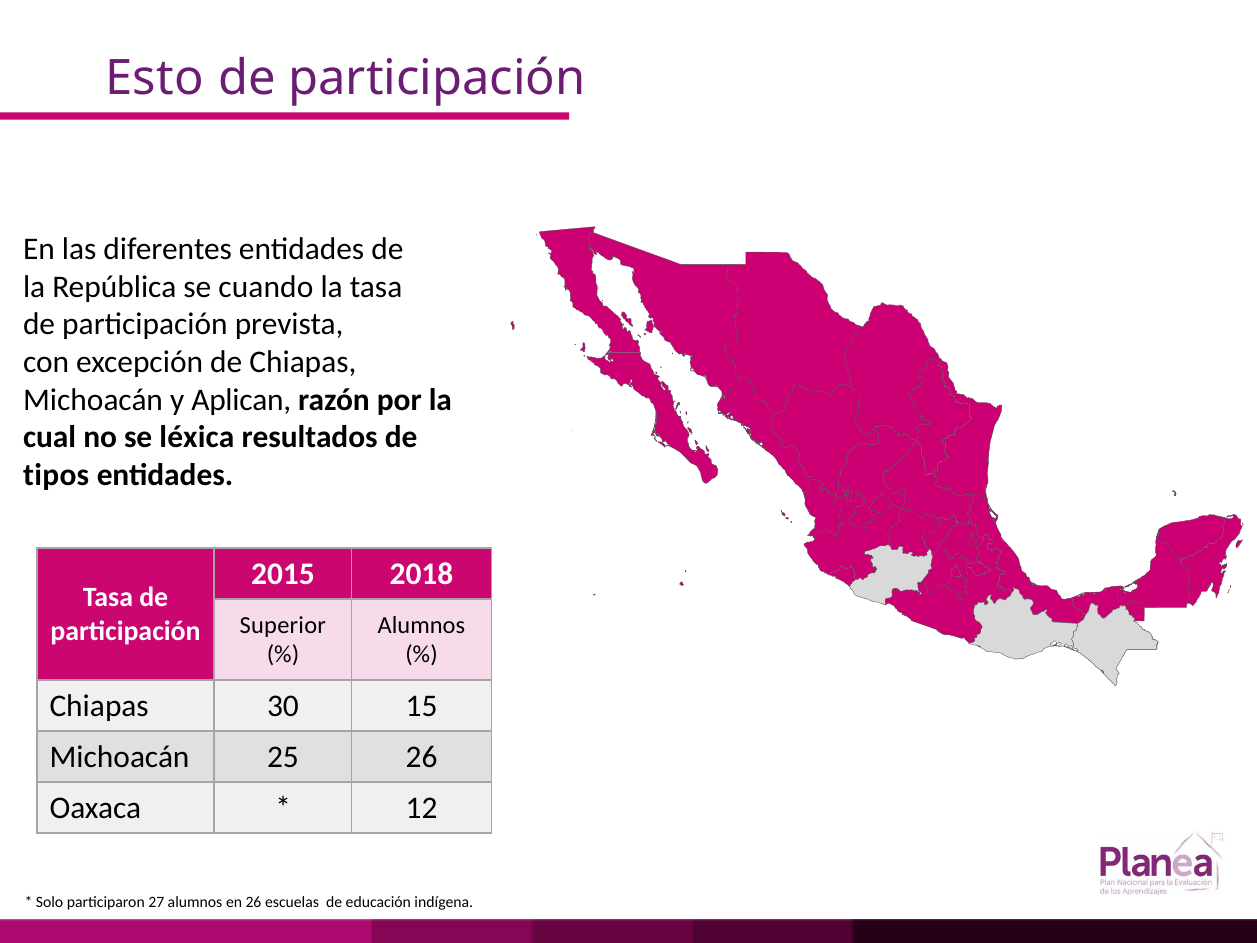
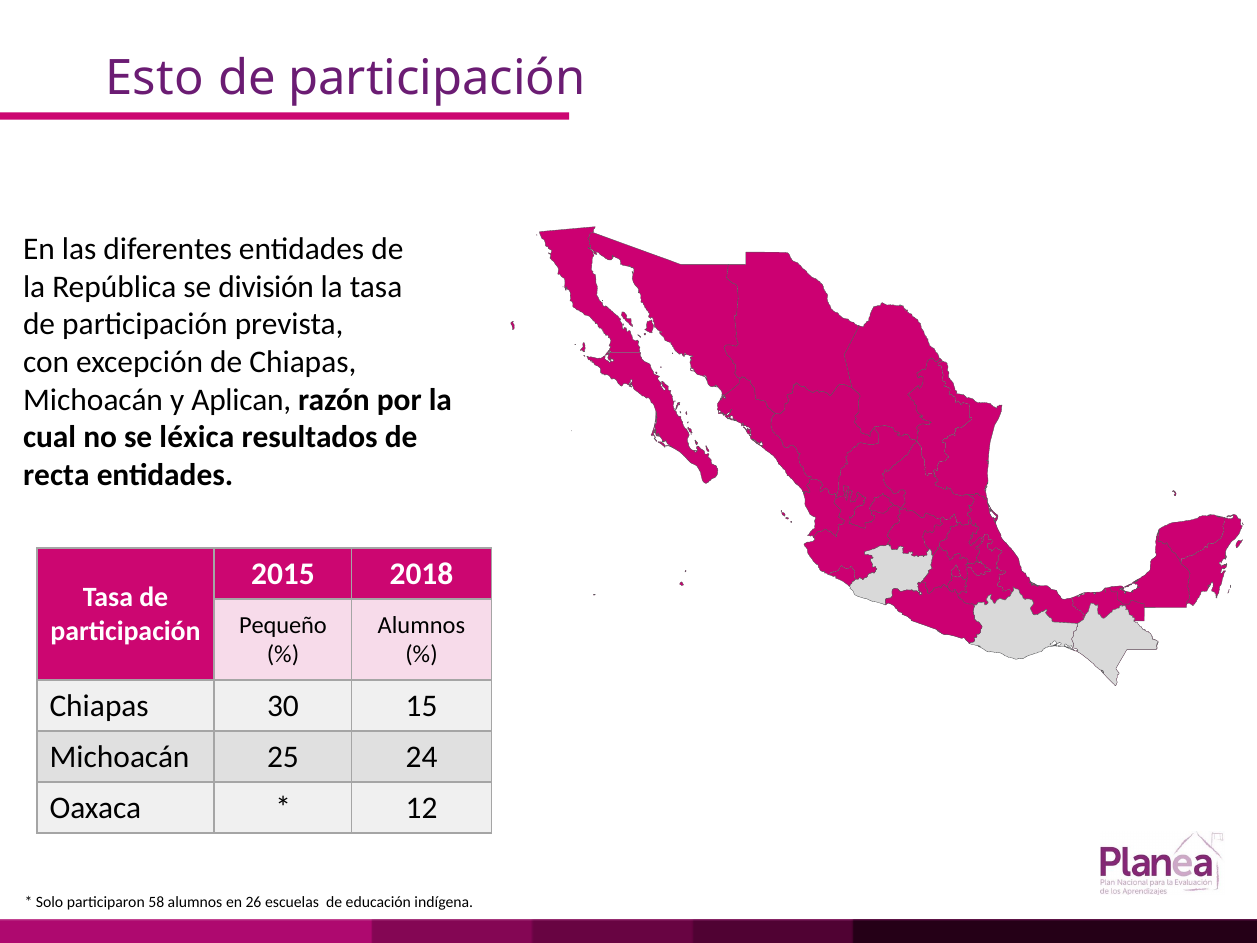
cuando: cuando -> división
tipos: tipos -> recta
Superior: Superior -> Pequeño
25 26: 26 -> 24
27: 27 -> 58
